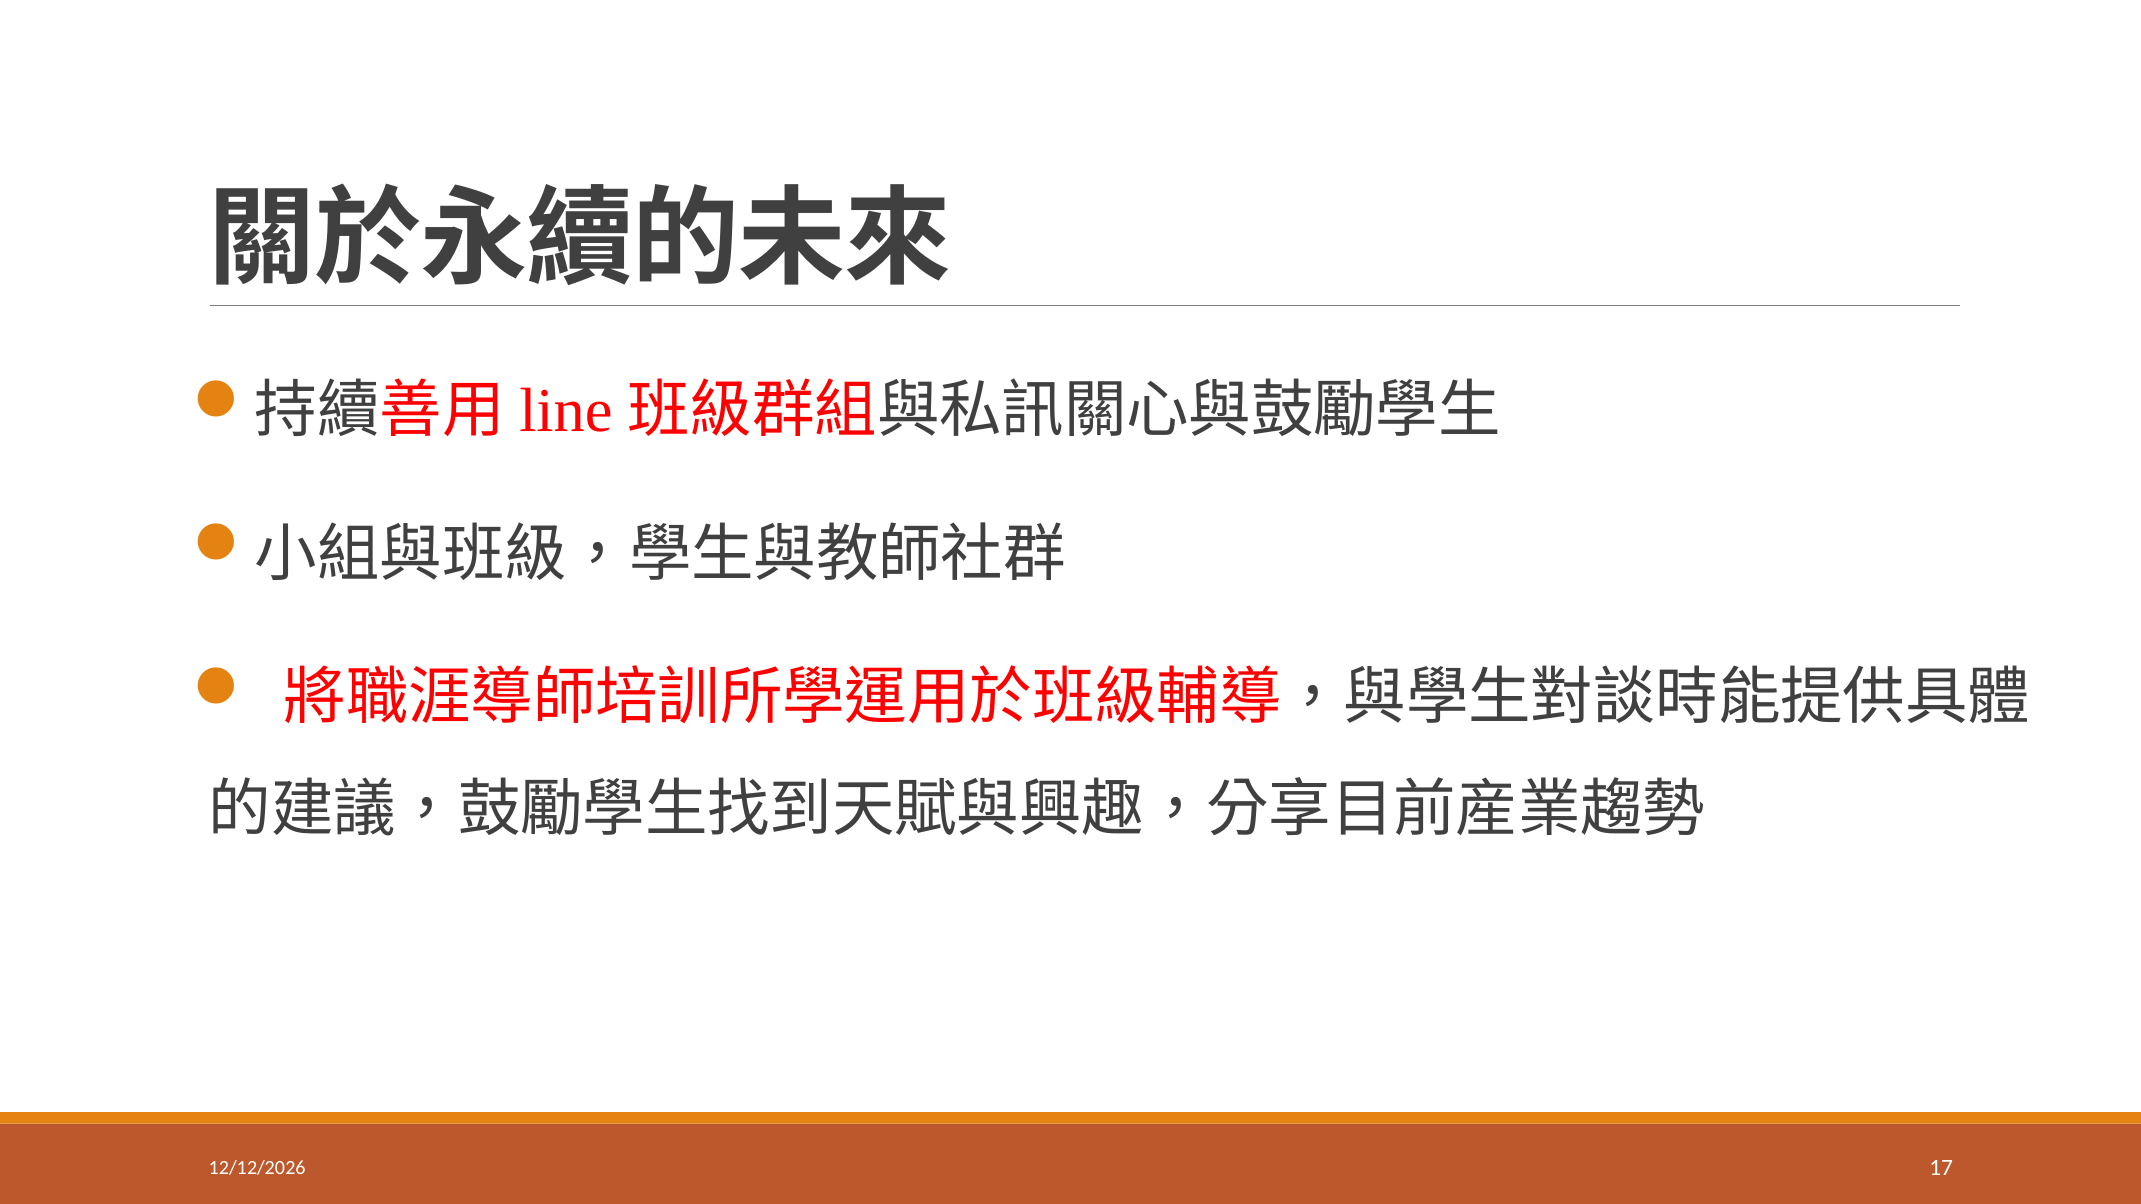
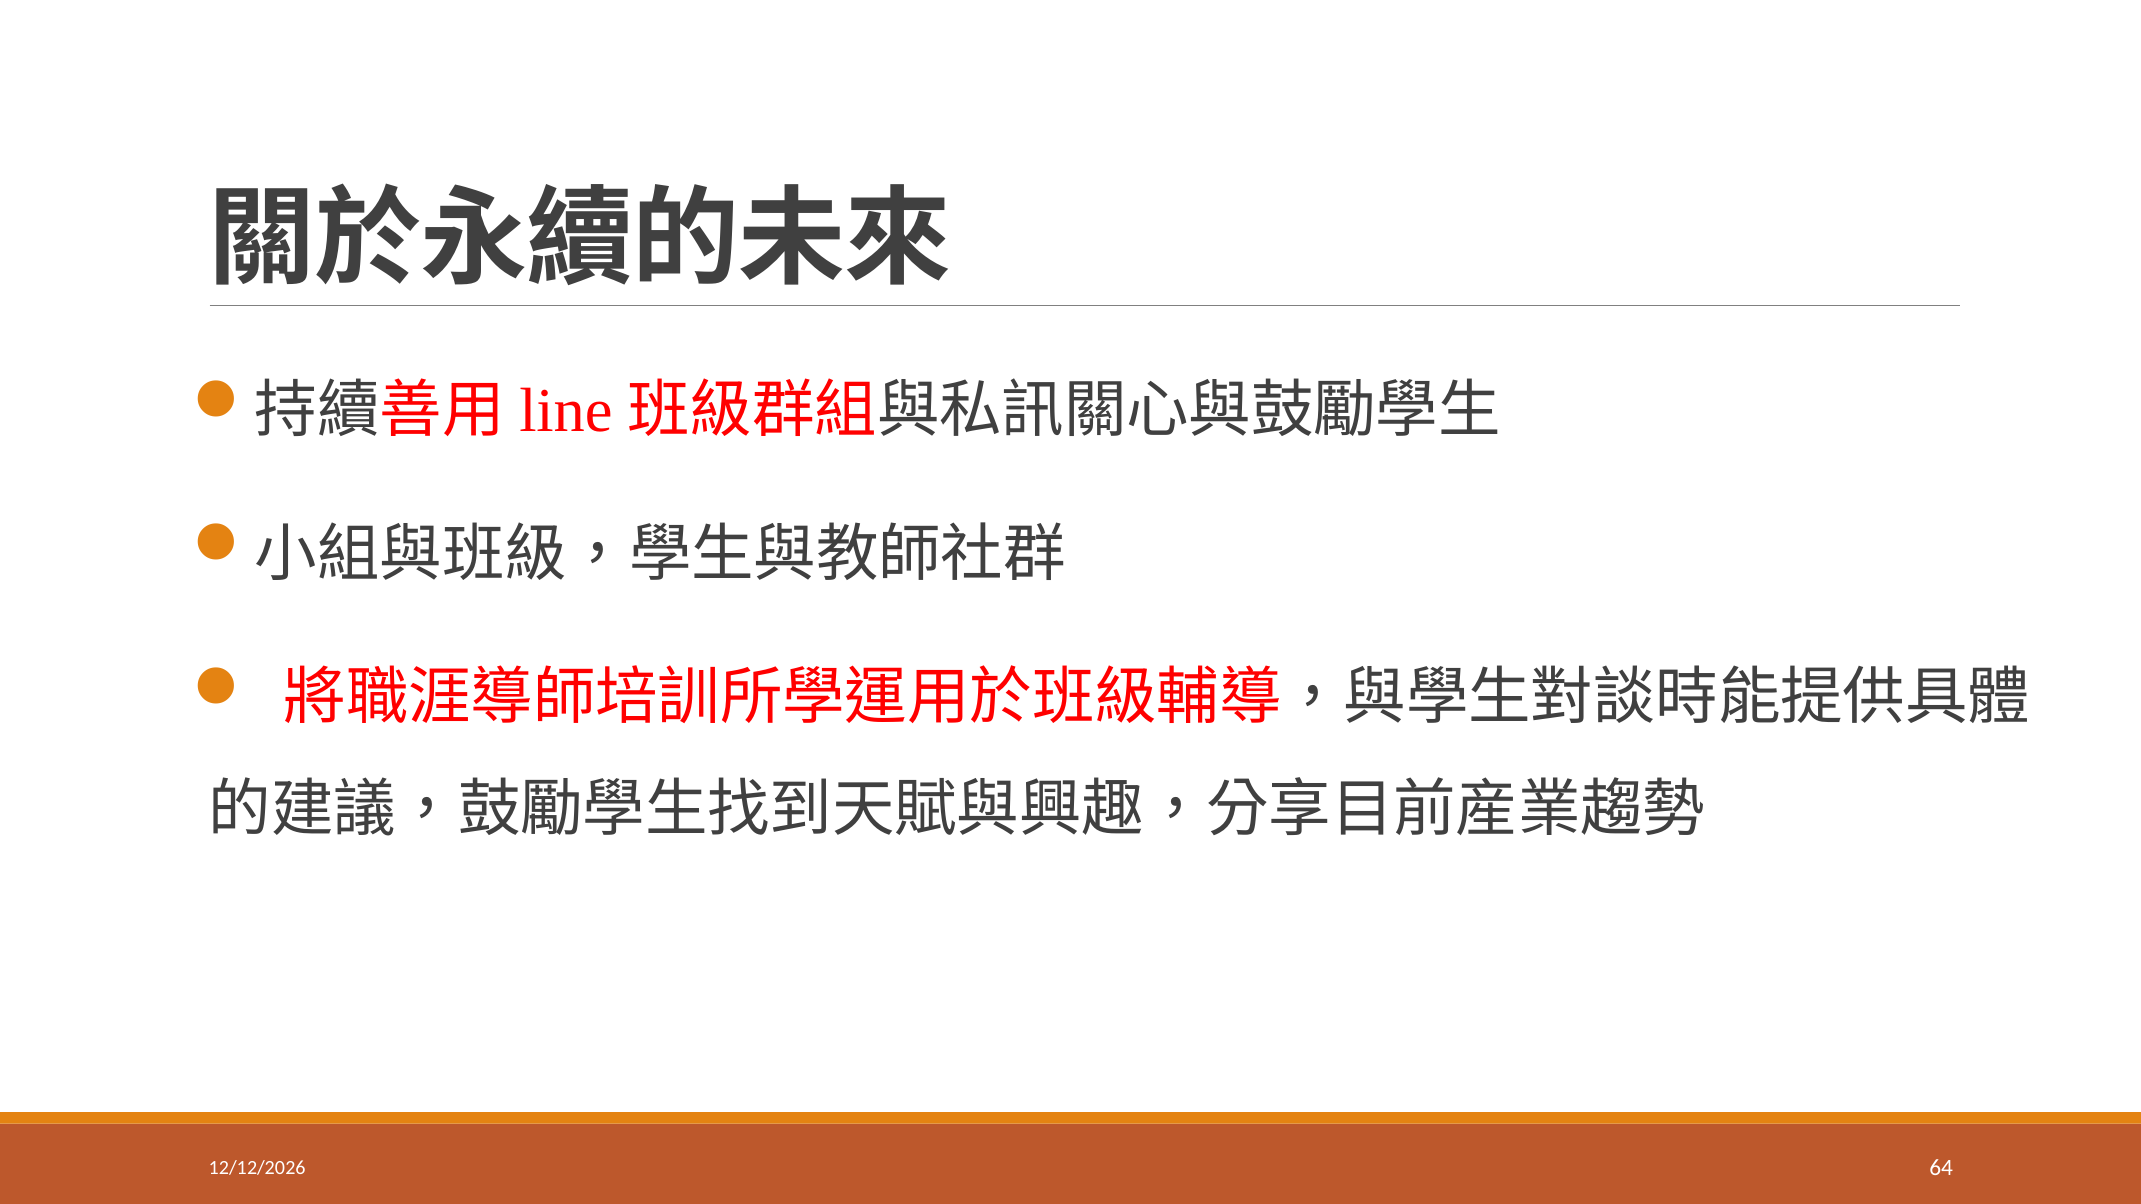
17: 17 -> 64
